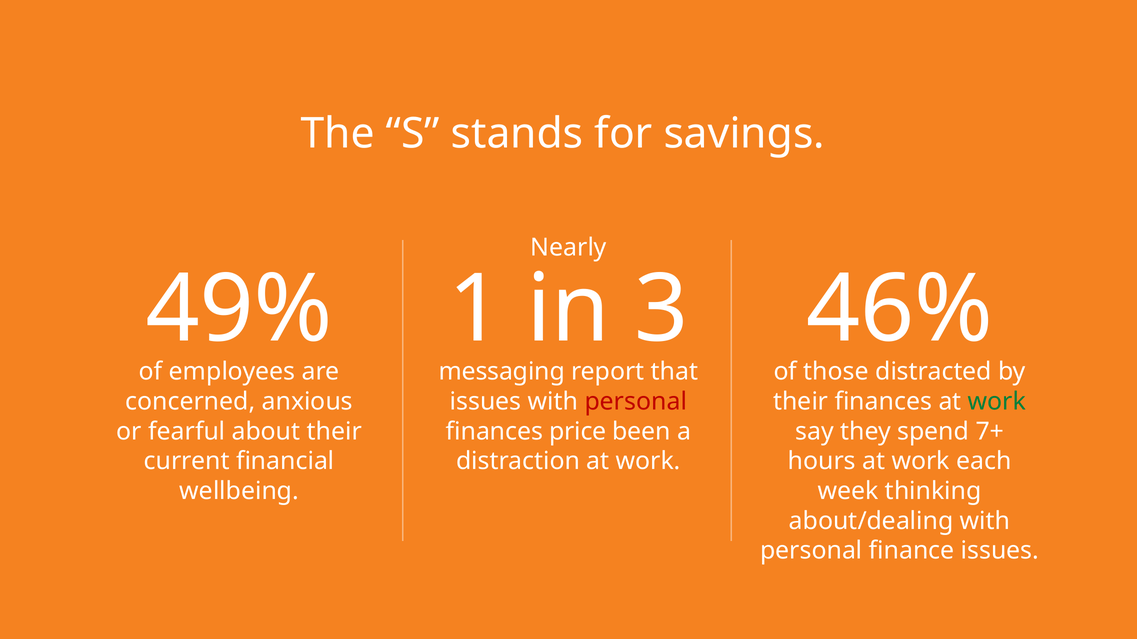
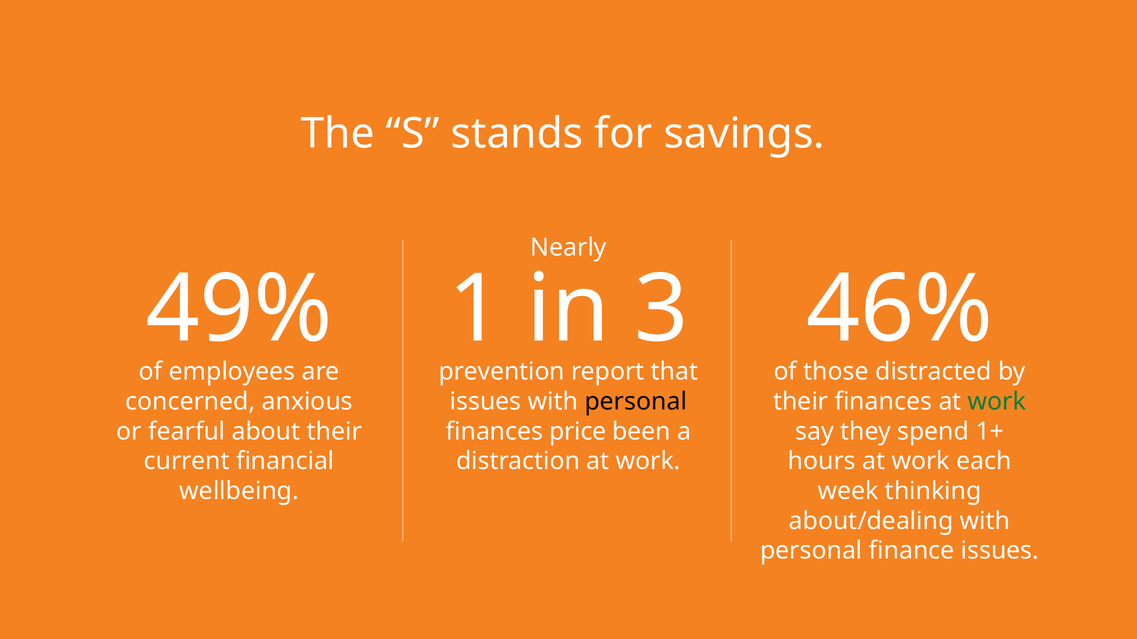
messaging: messaging -> prevention
personal at (636, 402) colour: red -> black
7+: 7+ -> 1+
